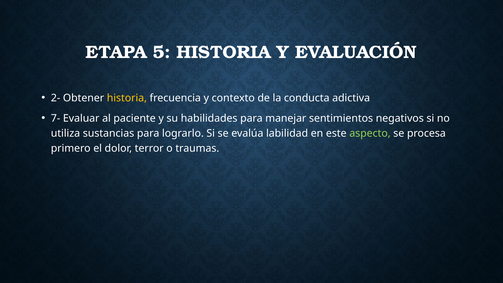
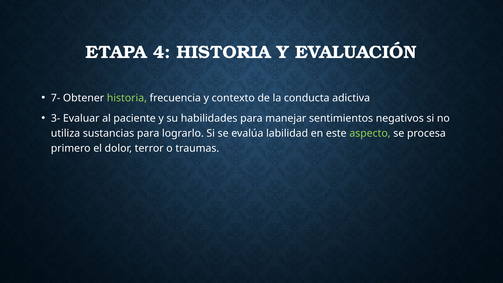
5: 5 -> 4
2-: 2- -> 7-
historia at (127, 98) colour: yellow -> light green
7-: 7- -> 3-
